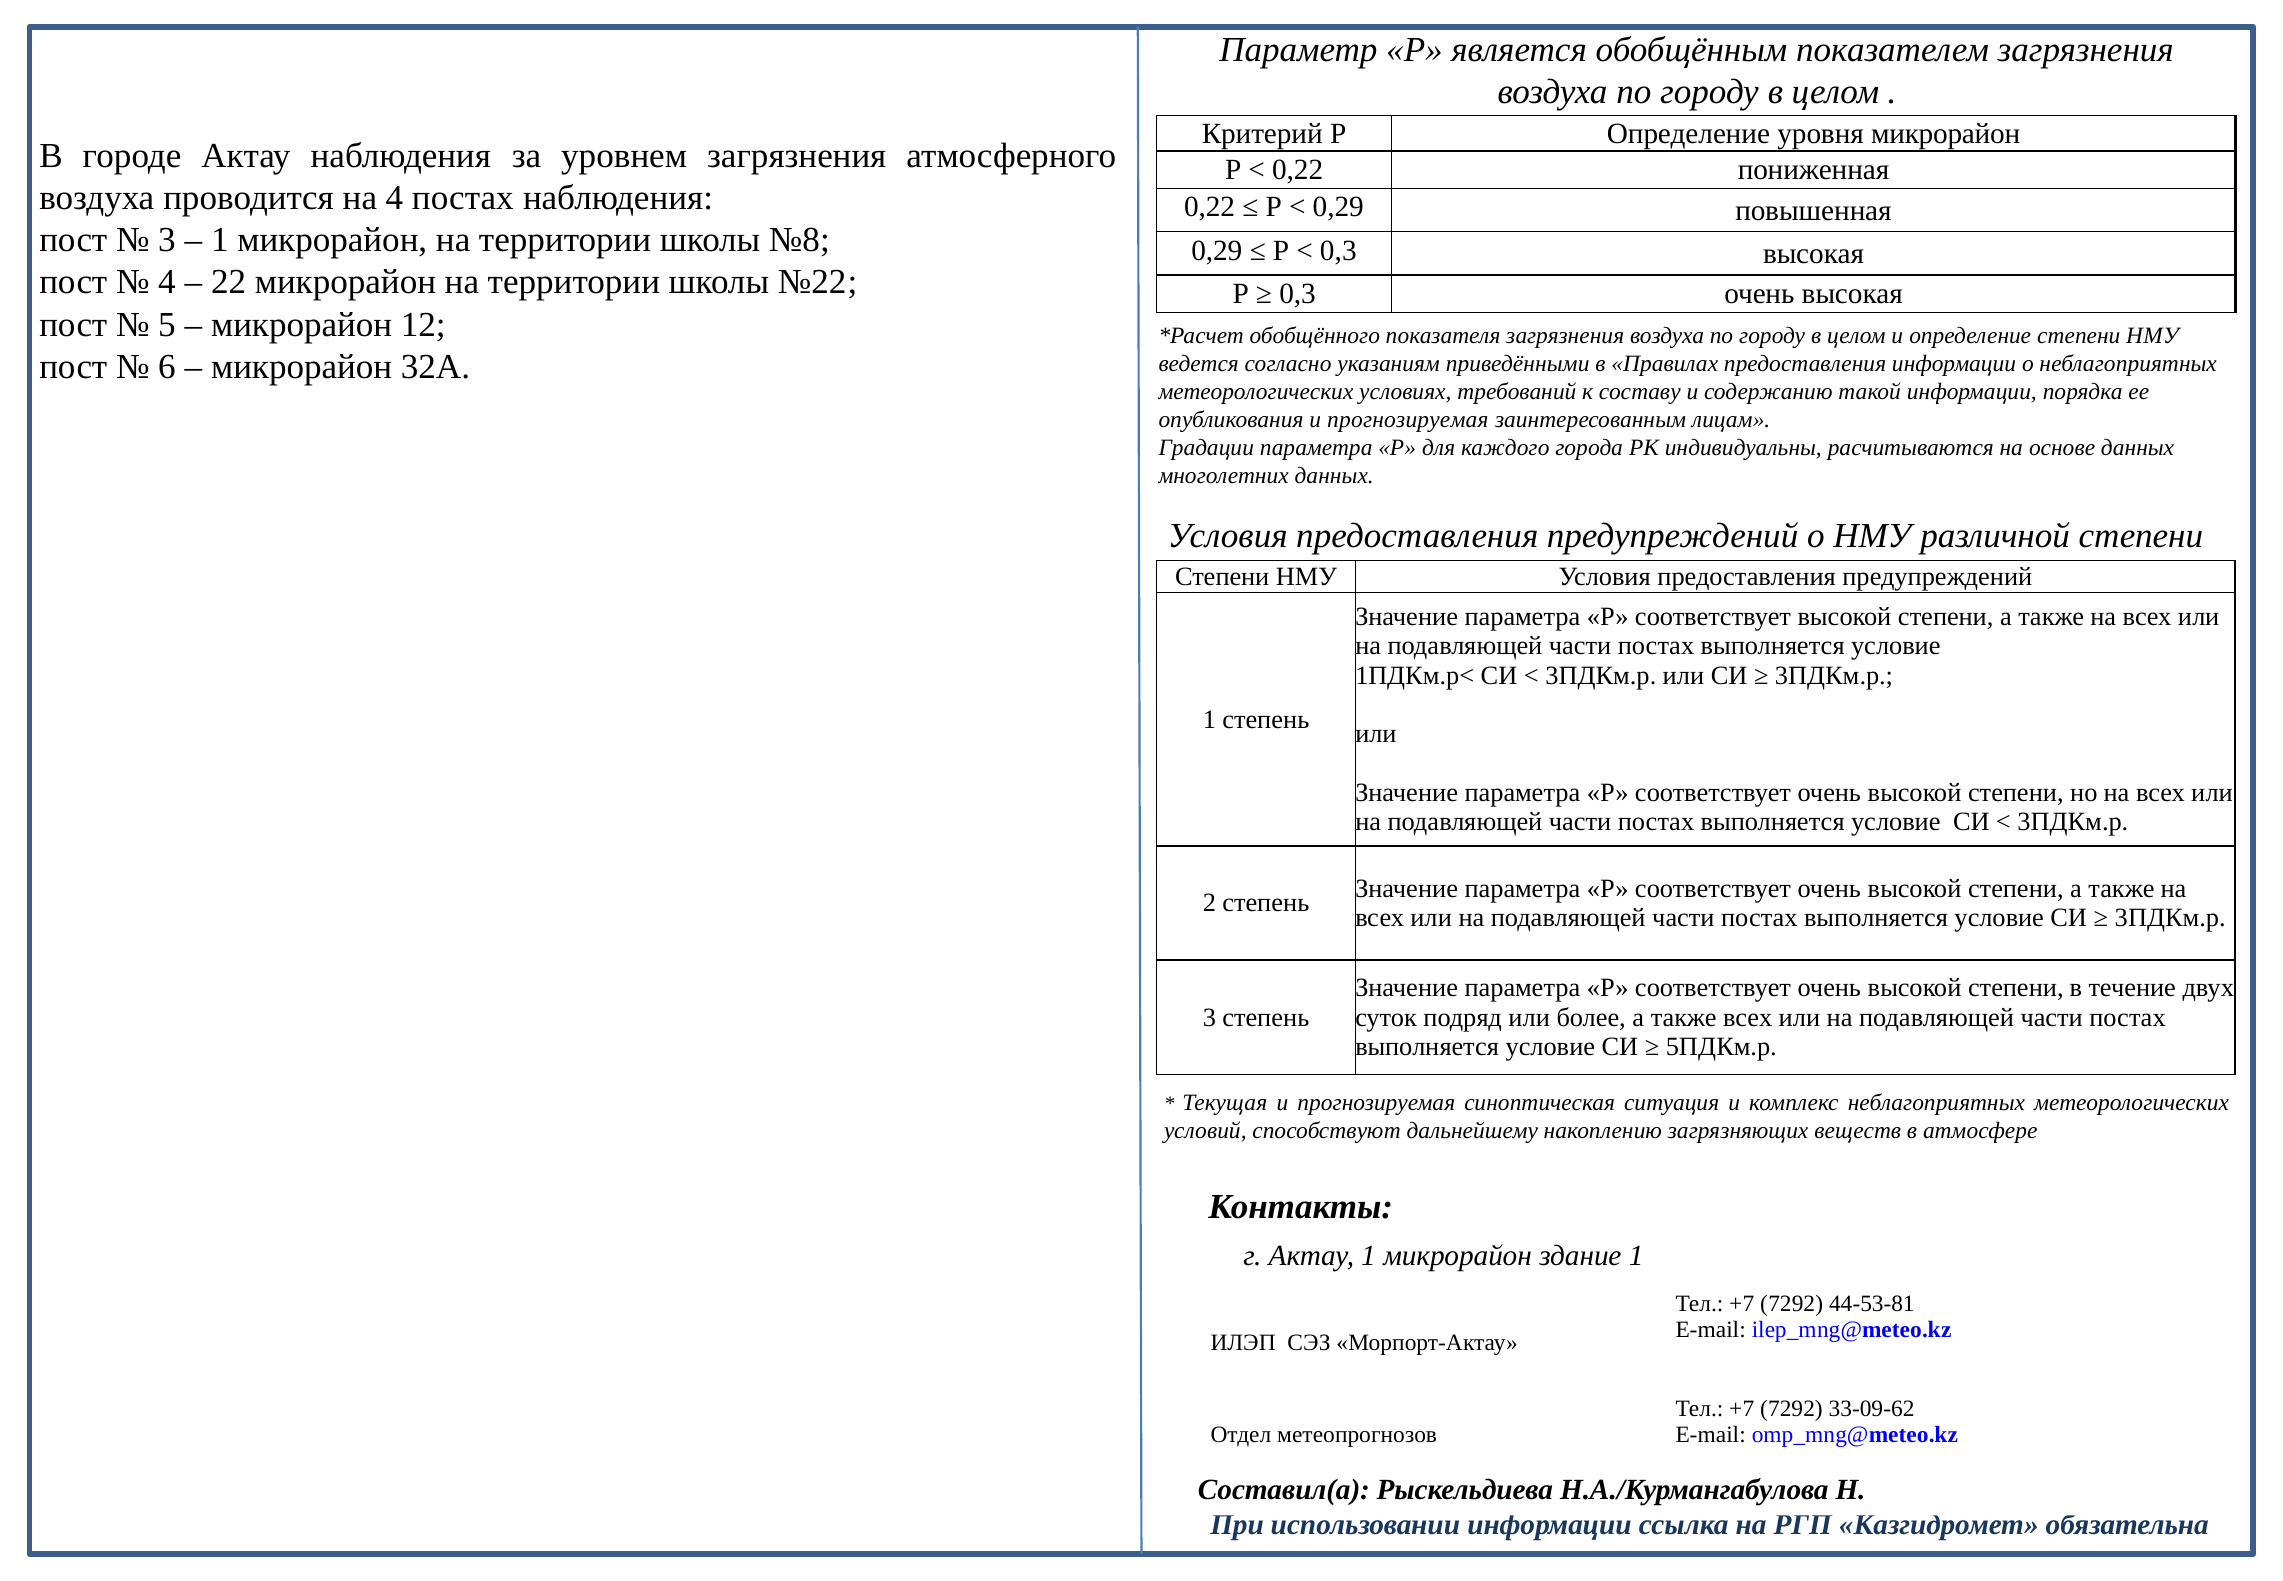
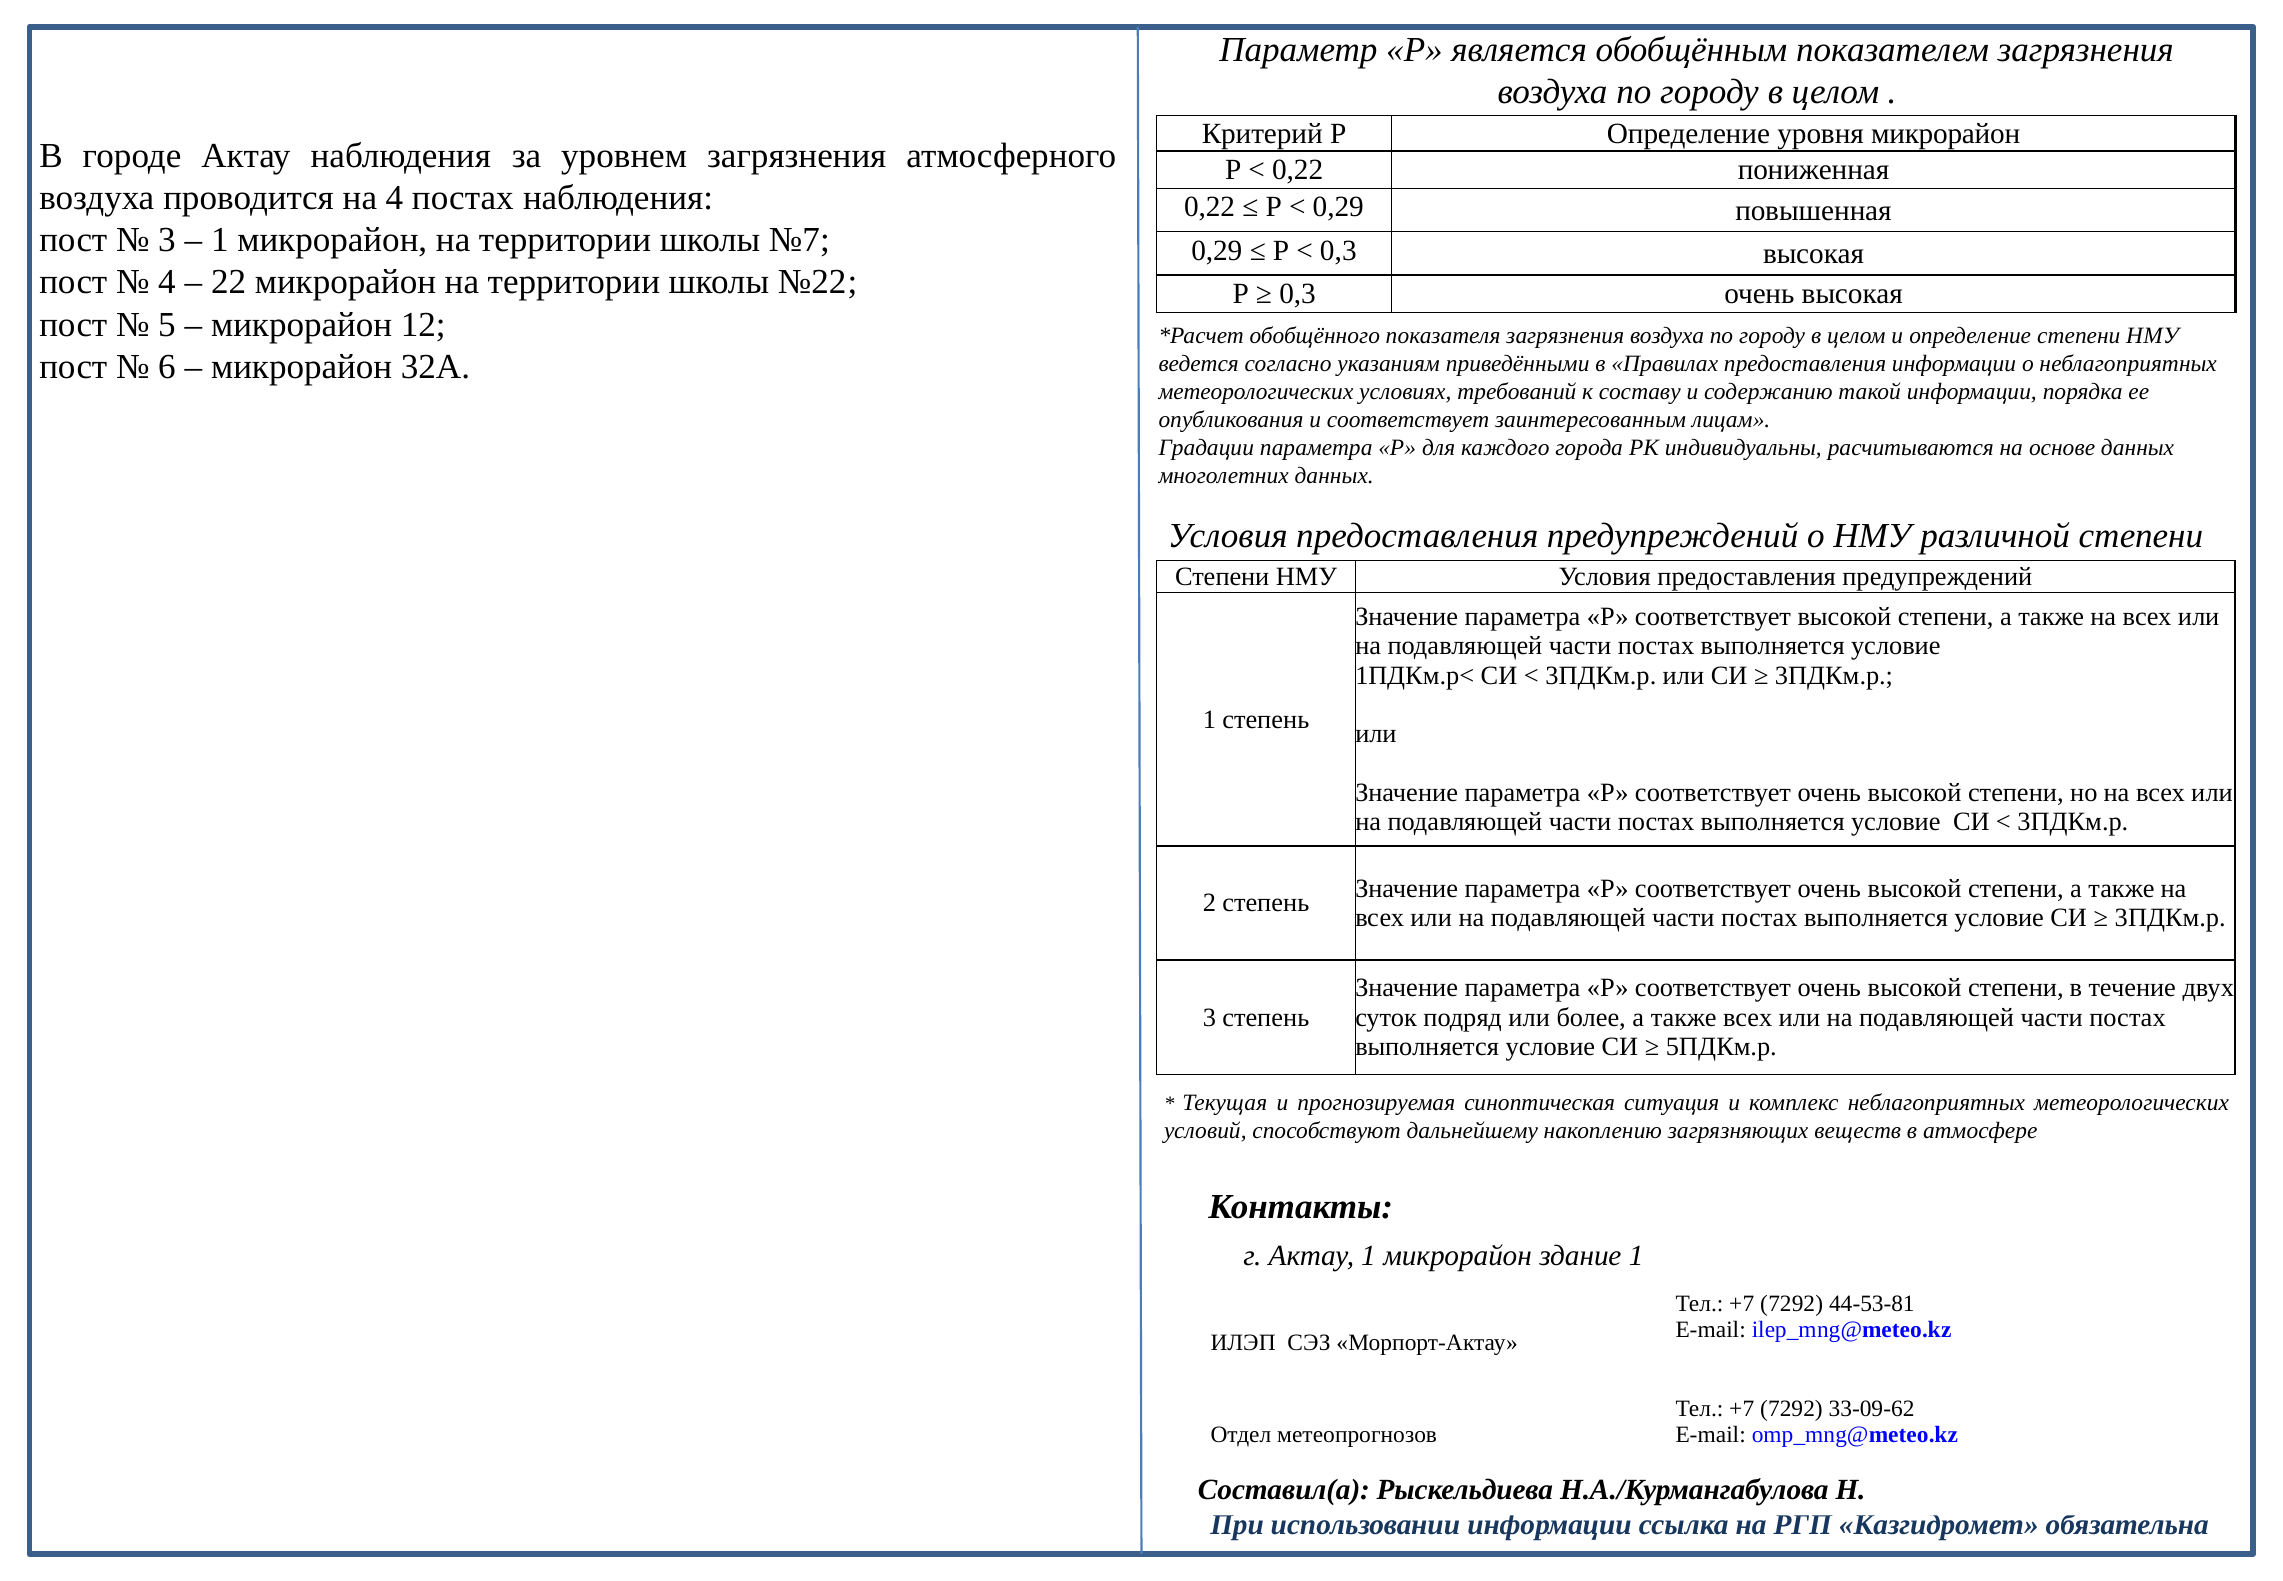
№8: №8 -> №7
опубликования и прогнозируемая: прогнозируемая -> соответствует
